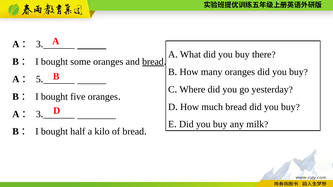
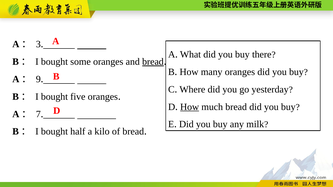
5: 5 -> 9
How at (190, 107) underline: none -> present
3 at (38, 114): 3 -> 7
